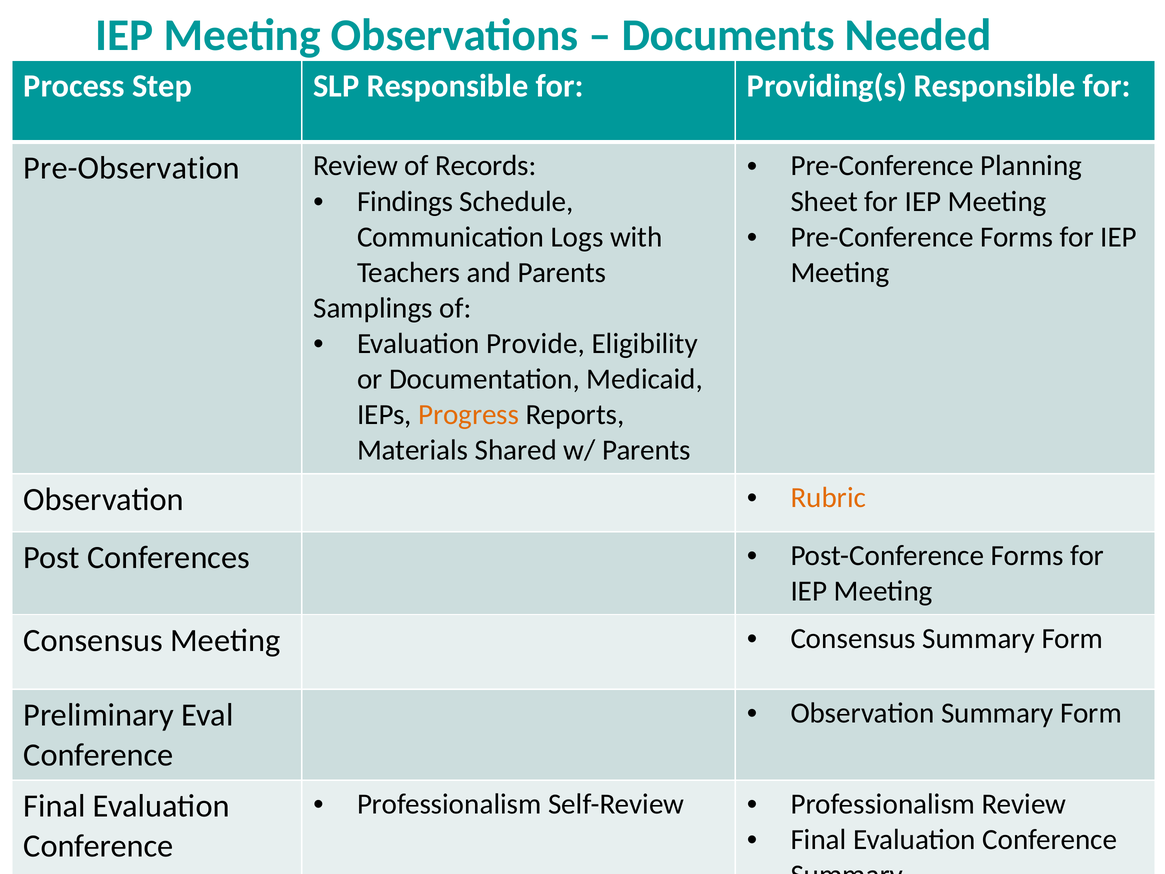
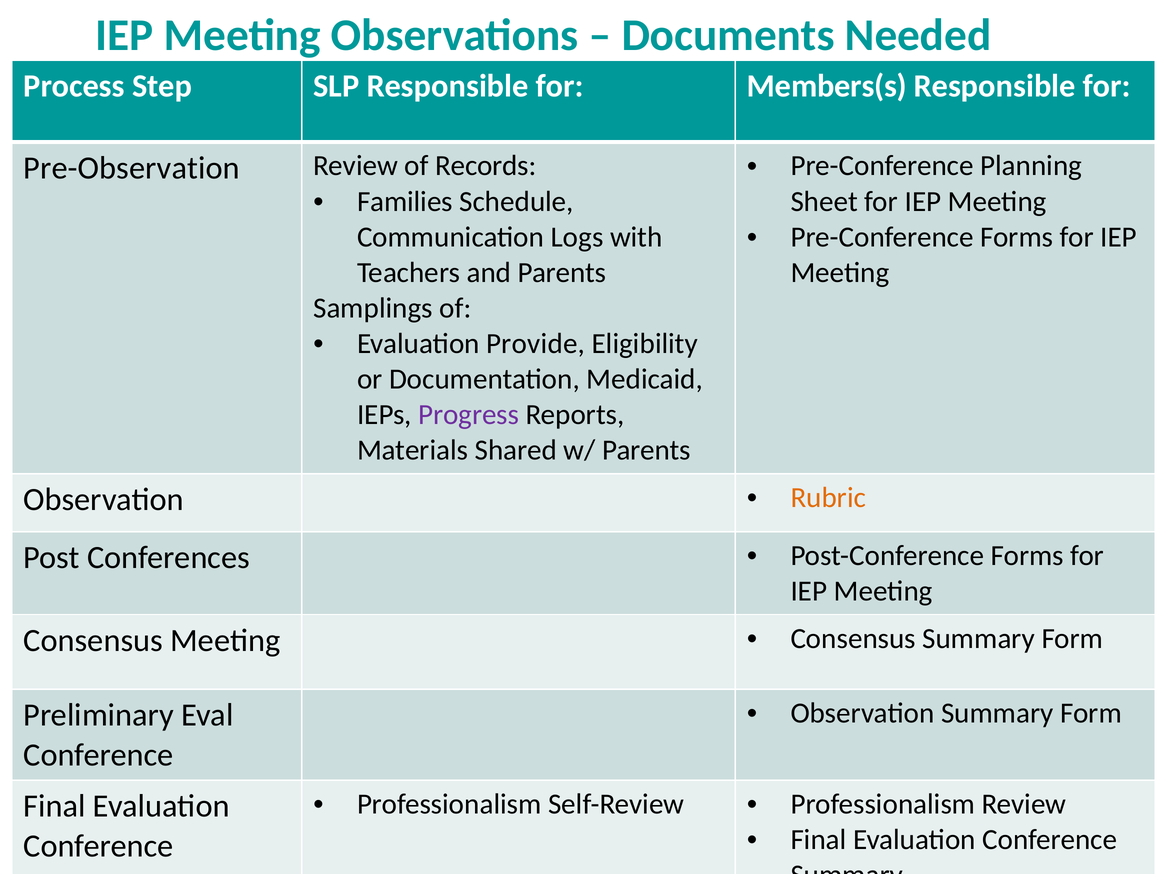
Providing(s: Providing(s -> Members(s
Findings: Findings -> Families
Progress colour: orange -> purple
